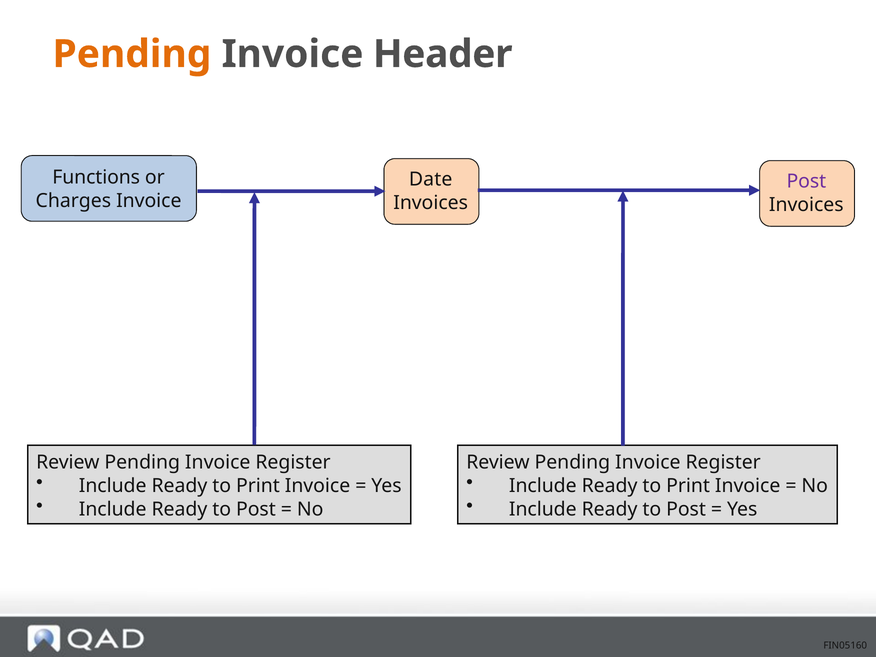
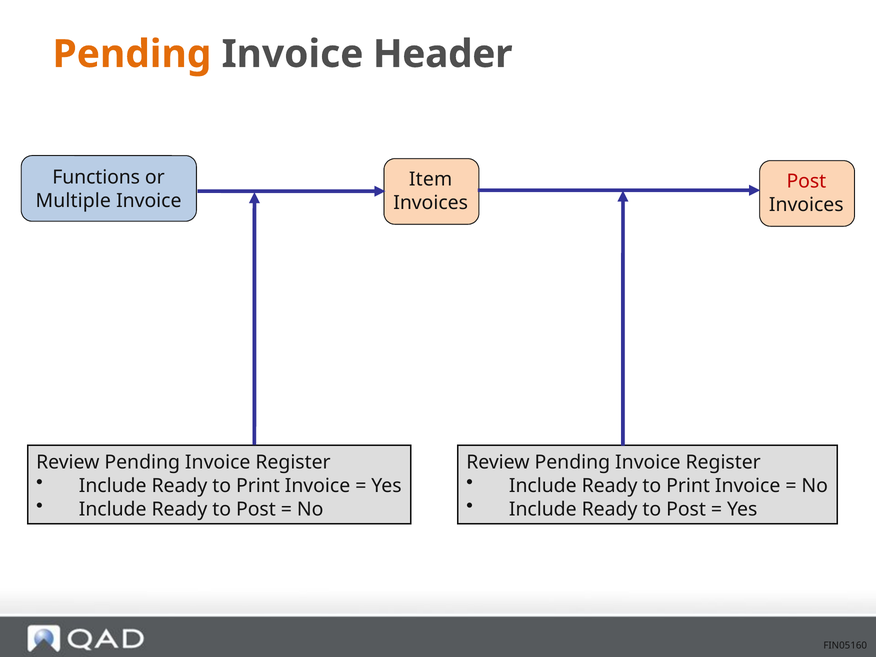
Date: Date -> Item
Post at (806, 182) colour: purple -> red
Charges: Charges -> Multiple
